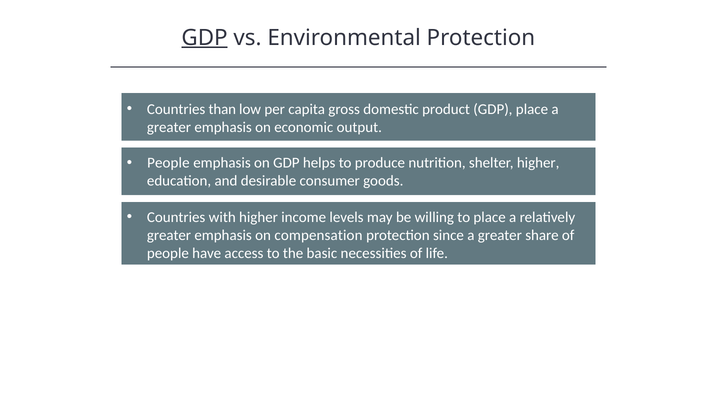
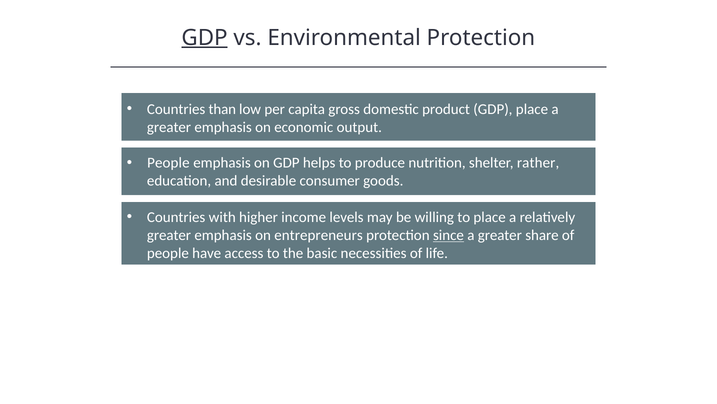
shelter higher: higher -> rather
compensation: compensation -> entrepreneurs
since underline: none -> present
